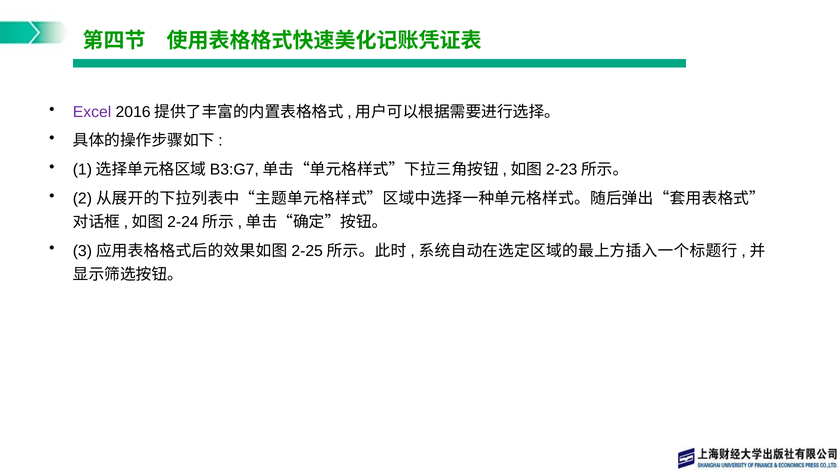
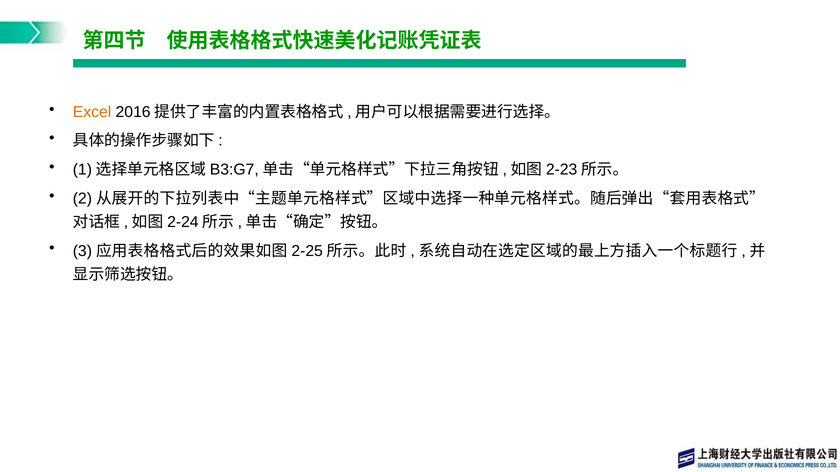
Excel colour: purple -> orange
